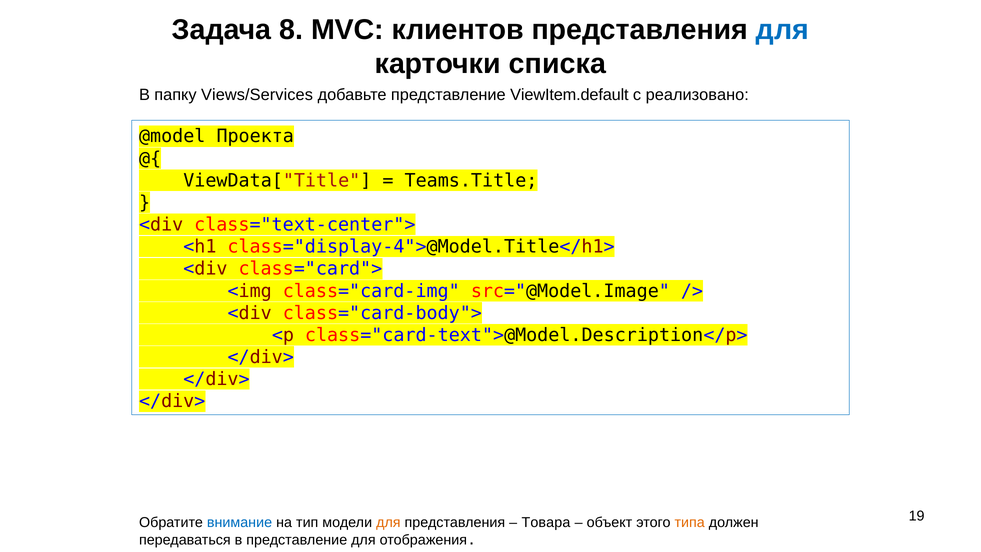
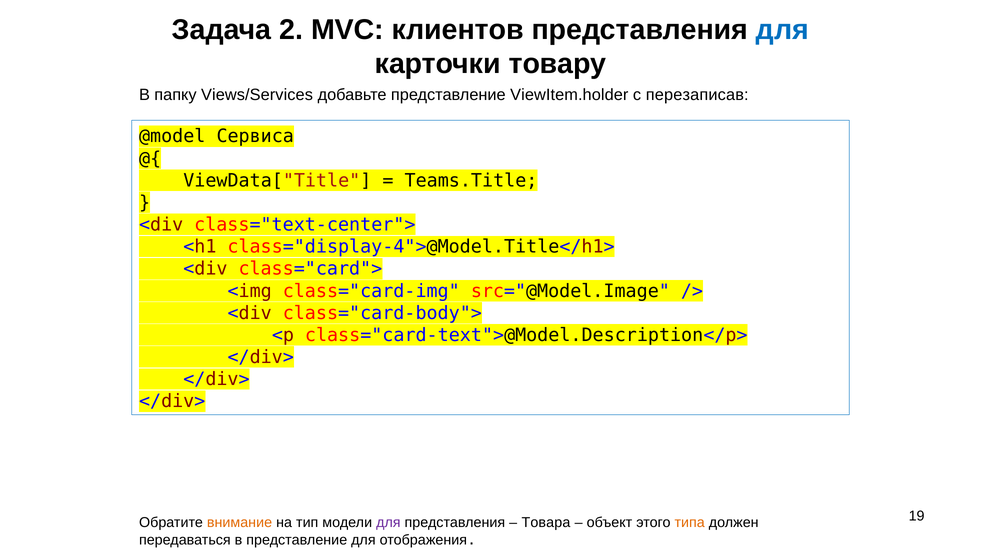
8: 8 -> 2
списка: списка -> товару
ViewItem.default: ViewItem.default -> ViewItem.holder
реализовано: реализовано -> перезаписав
Проекта: Проекта -> Сервиса
внимание colour: blue -> orange
для at (388, 522) colour: orange -> purple
